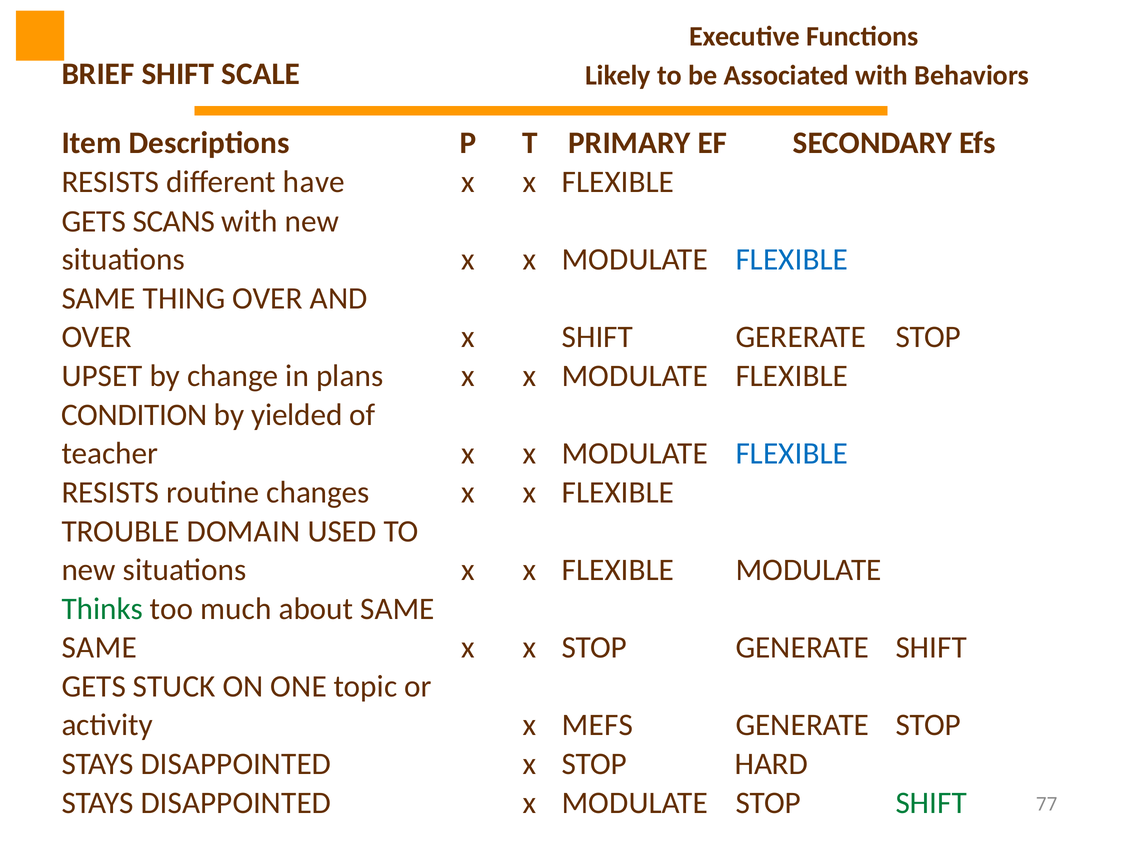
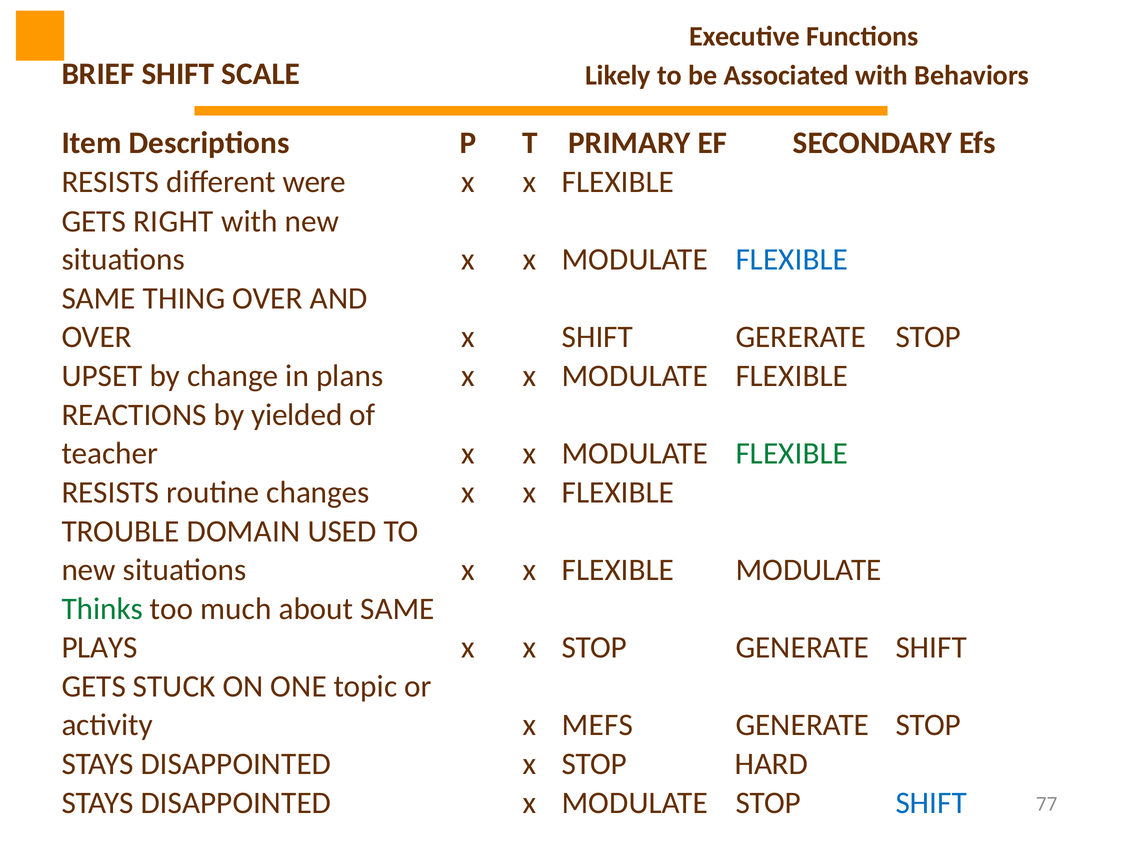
have: have -> were
SCANS: SCANS -> RIGHT
CONDITION: CONDITION -> REACTIONS
FLEXIBLE at (792, 453) colour: blue -> green
SAME at (99, 647): SAME -> PLAYS
SHIFT at (931, 803) colour: green -> blue
